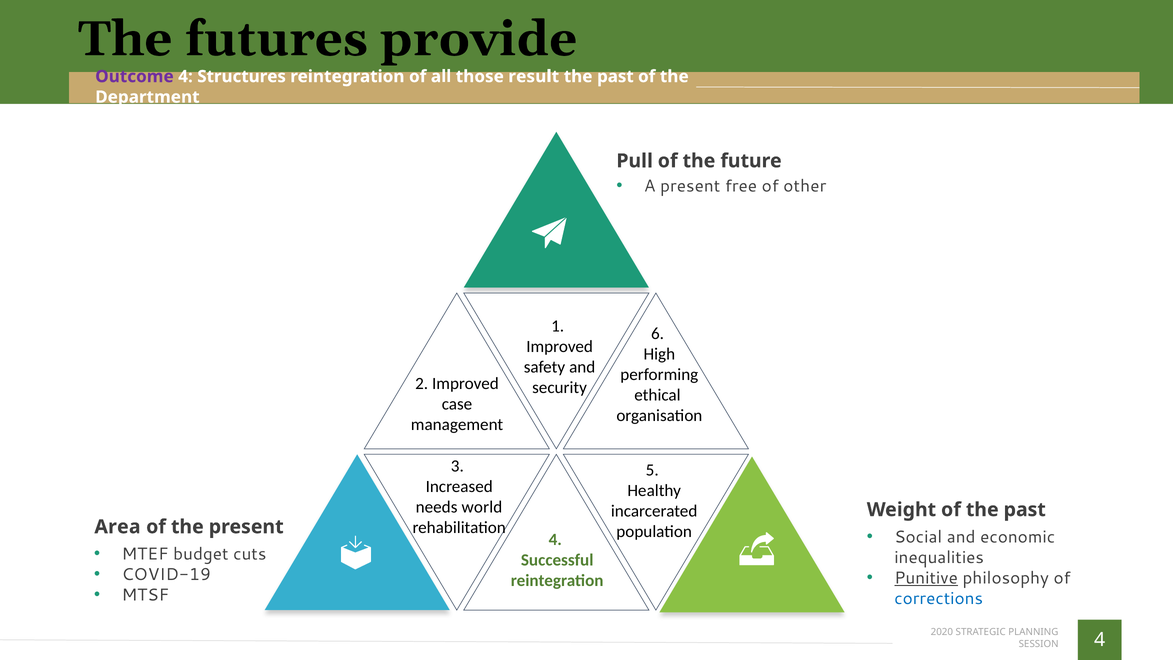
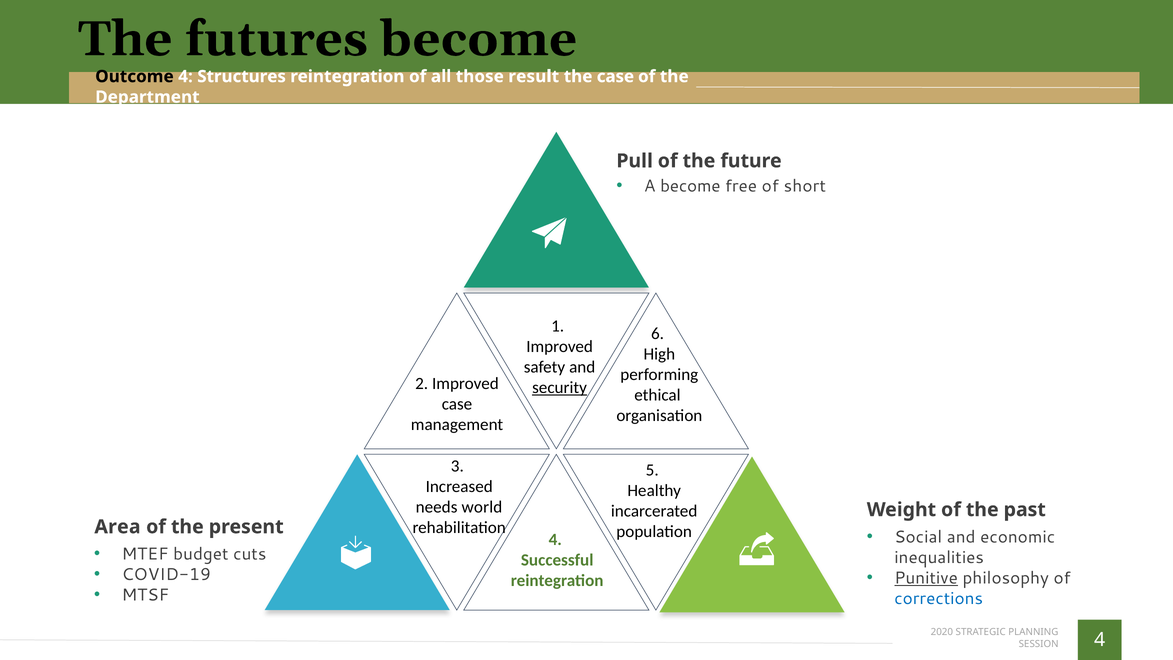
futures provide: provide -> become
Outcome colour: purple -> black
past at (615, 77): past -> case
present at (690, 186): present -> become
other: other -> short
security underline: none -> present
